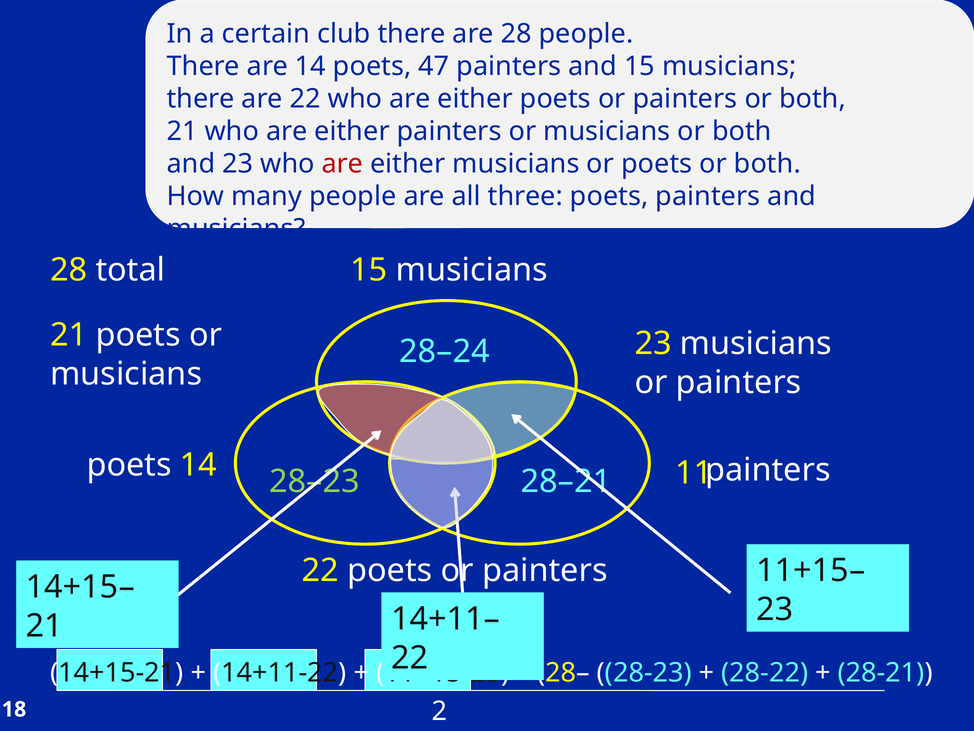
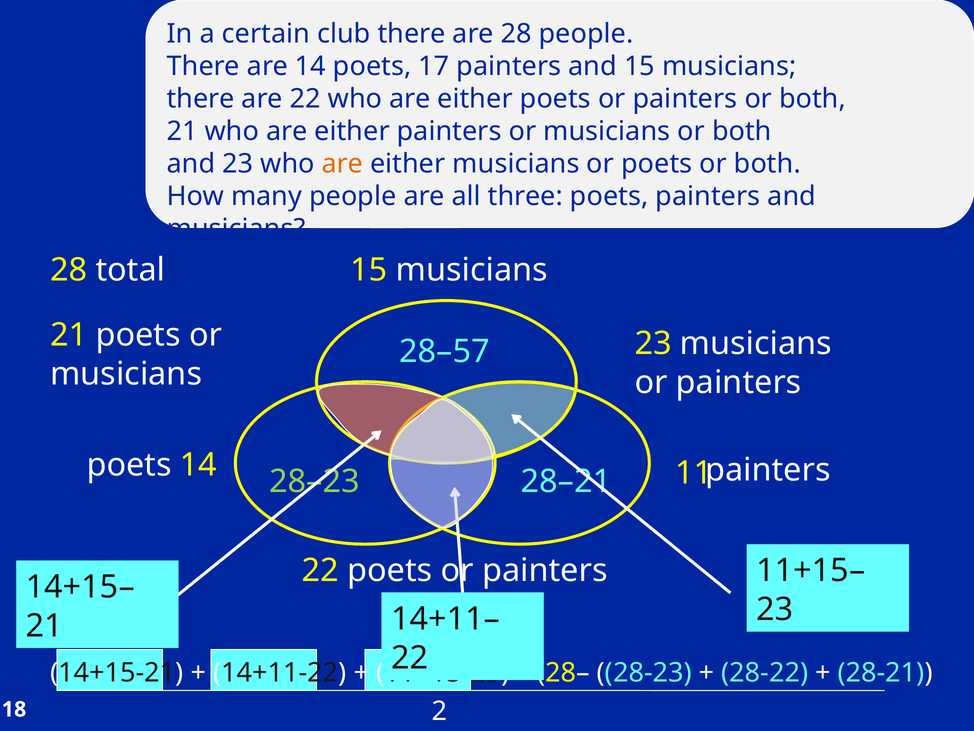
47: 47 -> 17
are at (343, 164) colour: red -> orange
28–24: 28–24 -> 28–57
